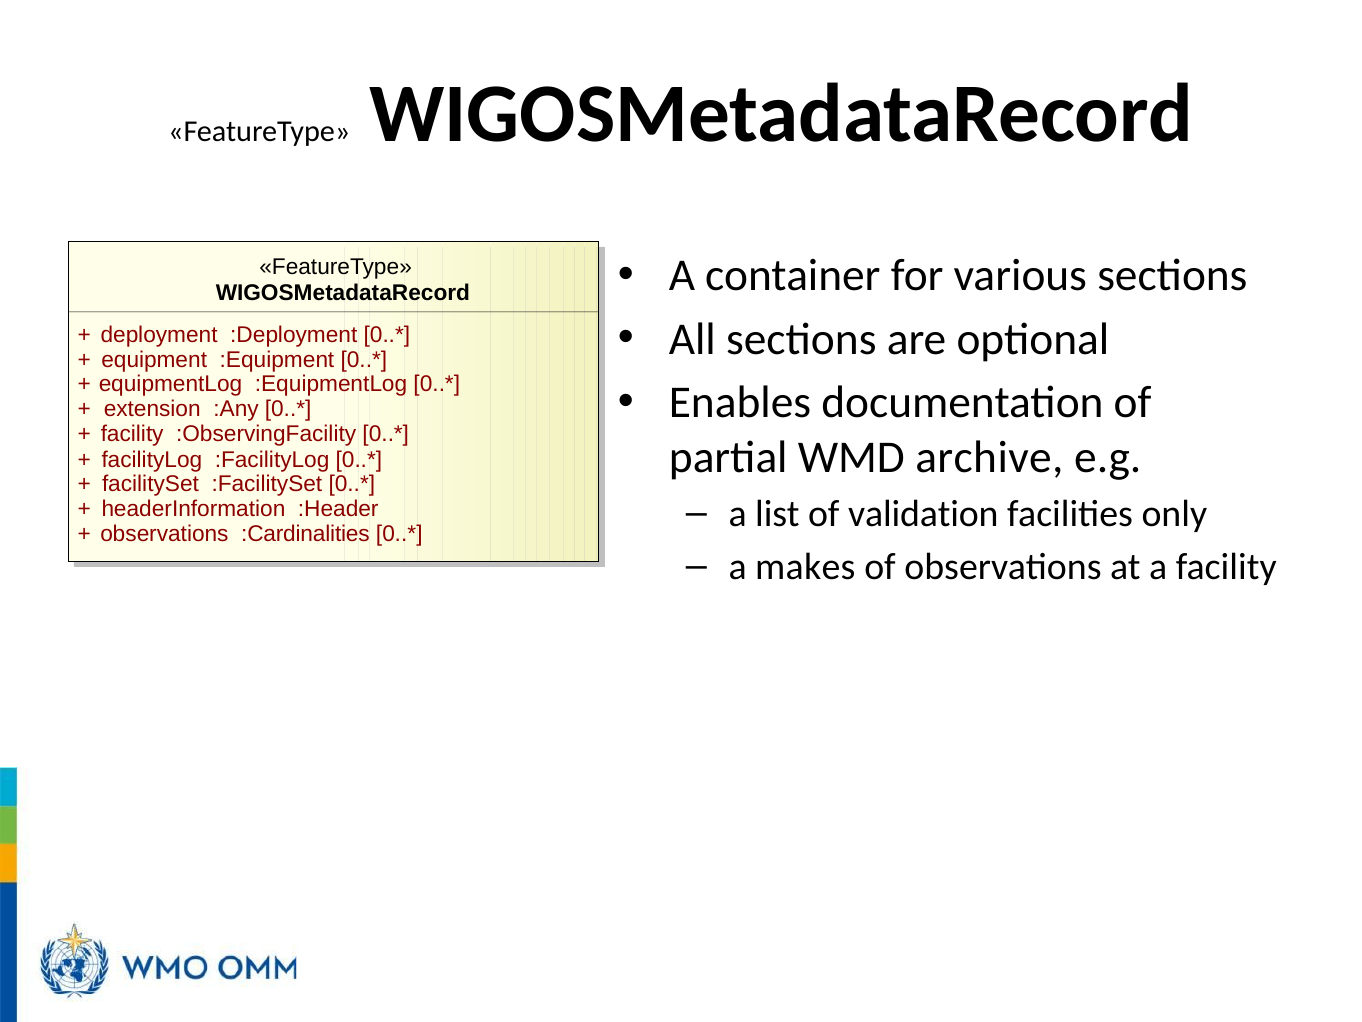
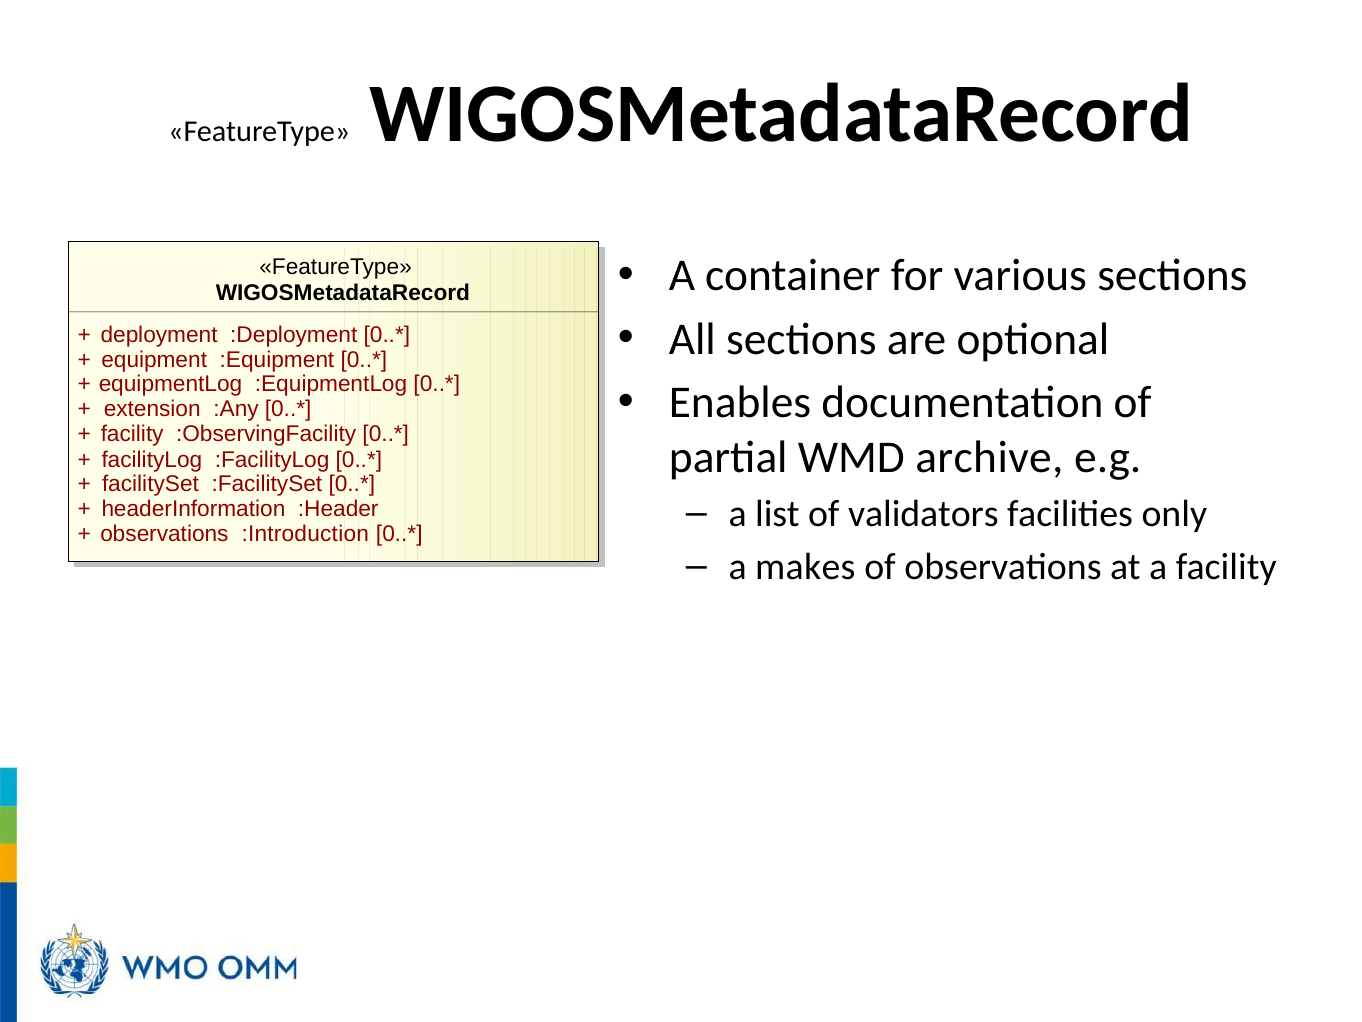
validation: validation -> validators
:Cardinalities: :Cardinalities -> :Introduction
